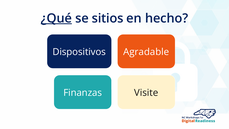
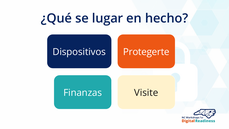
¿Qué underline: present -> none
sitios: sitios -> lugar
Agradable: Agradable -> Protegerte
